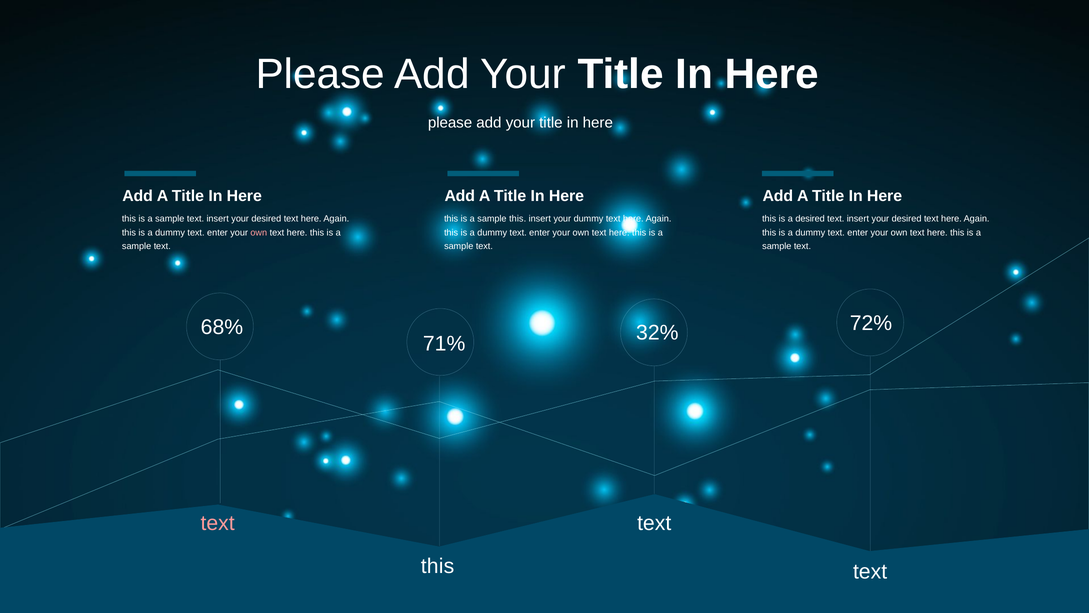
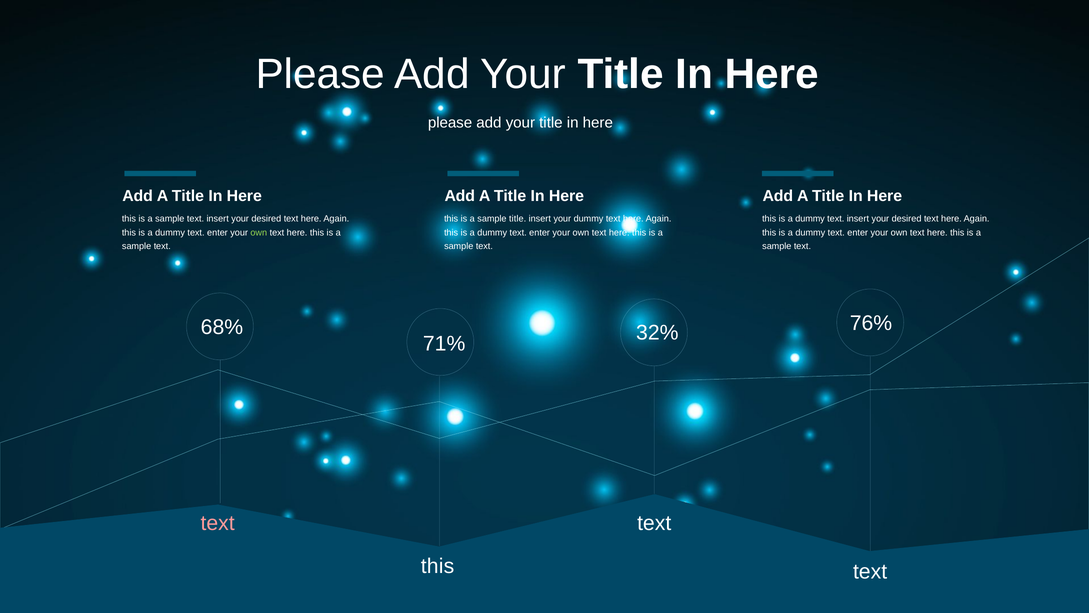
sample this: this -> title
desired at (810, 219): desired -> dummy
own at (259, 232) colour: pink -> light green
72%: 72% -> 76%
